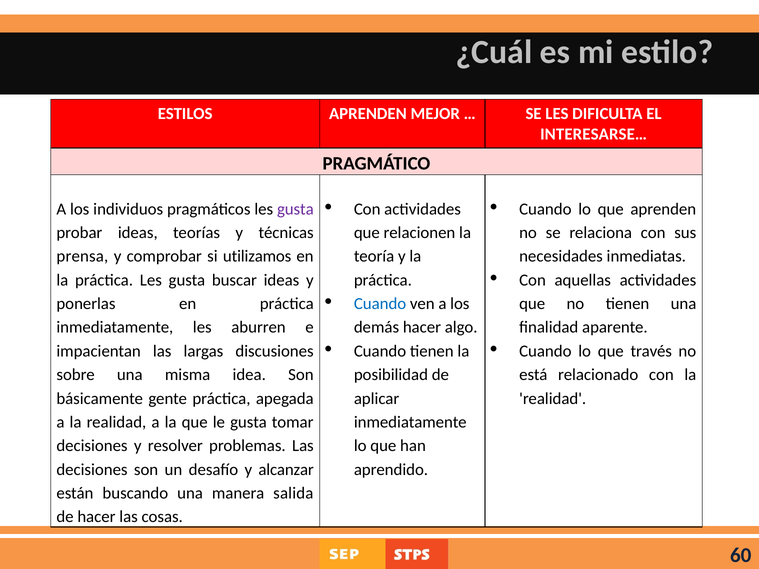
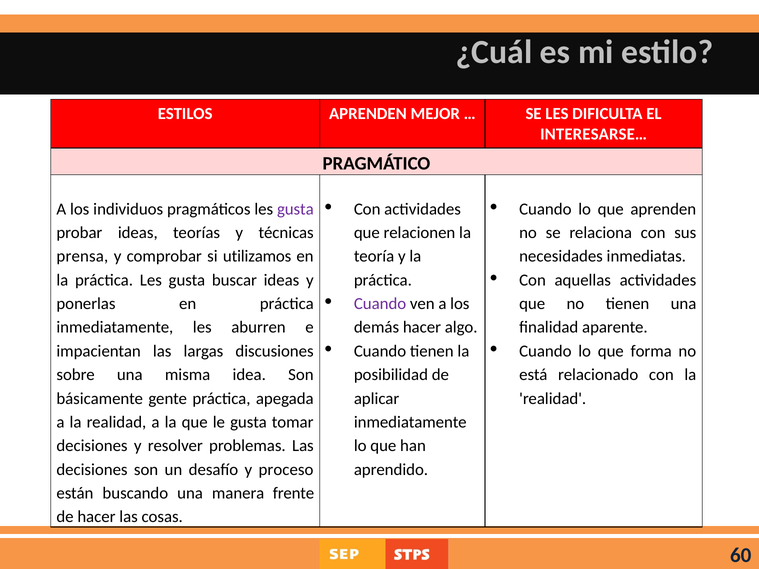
Cuando at (380, 304) colour: blue -> purple
través: través -> forma
alcanzar: alcanzar -> proceso
salida: salida -> frente
